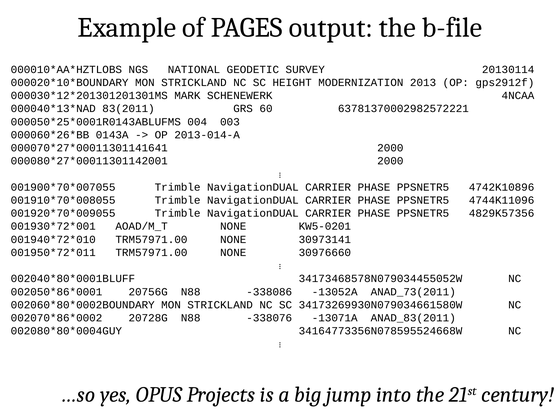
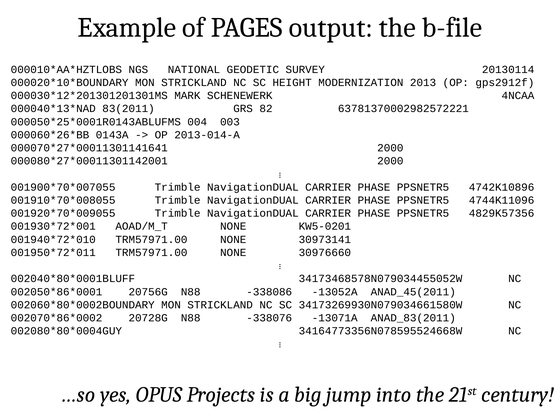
60: 60 -> 82
ANAD_73(2011: ANAD_73(2011 -> ANAD_45(2011
